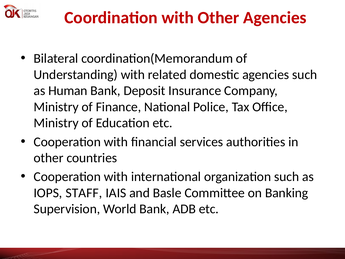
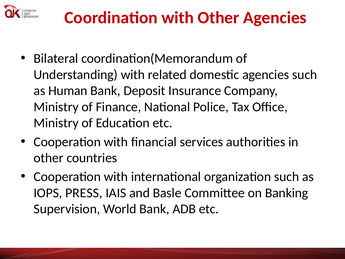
STAFF: STAFF -> PRESS
